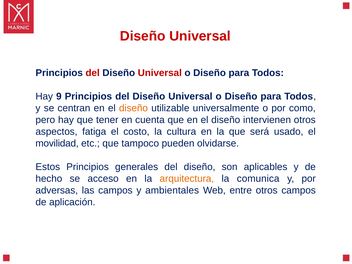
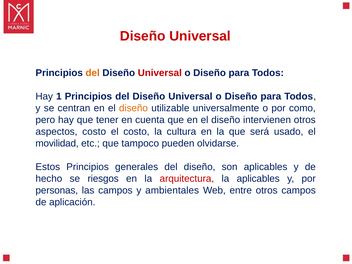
del at (93, 73) colour: red -> orange
9: 9 -> 1
aspectos fatiga: fatiga -> costo
acceso: acceso -> riesgos
arquitectura colour: orange -> red
la comunica: comunica -> aplicables
adversas: adversas -> personas
